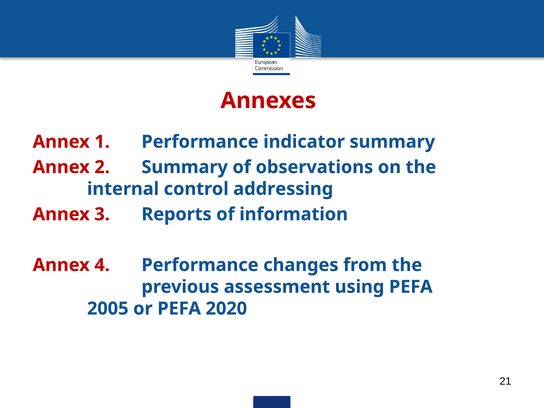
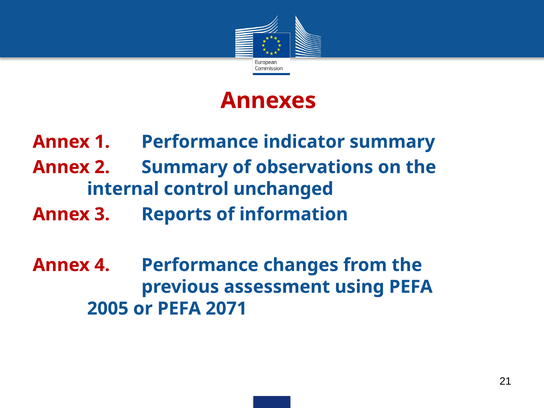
addressing: addressing -> unchanged
2020: 2020 -> 2071
